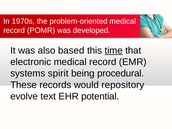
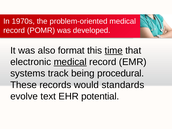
based: based -> format
medical at (70, 62) underline: none -> present
spirit: spirit -> track
repository: repository -> standards
